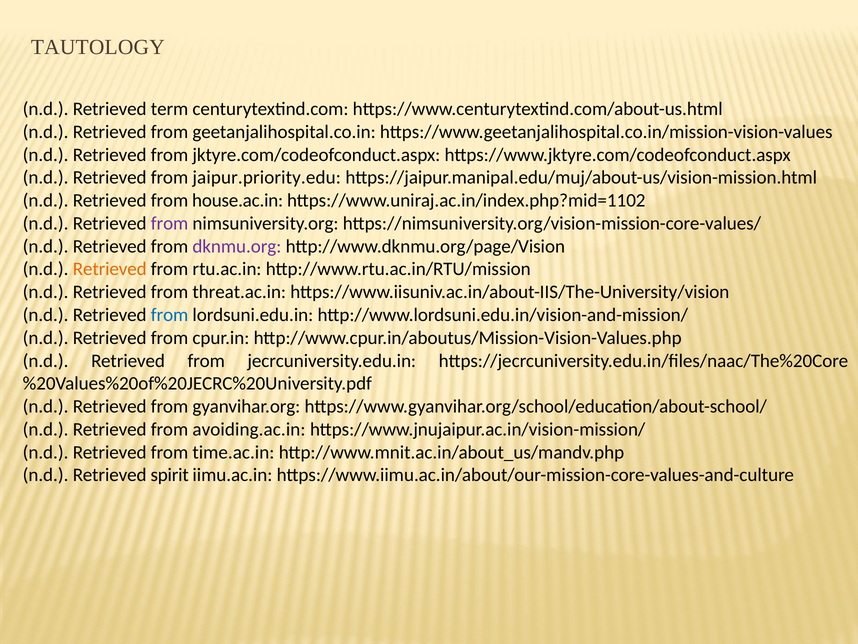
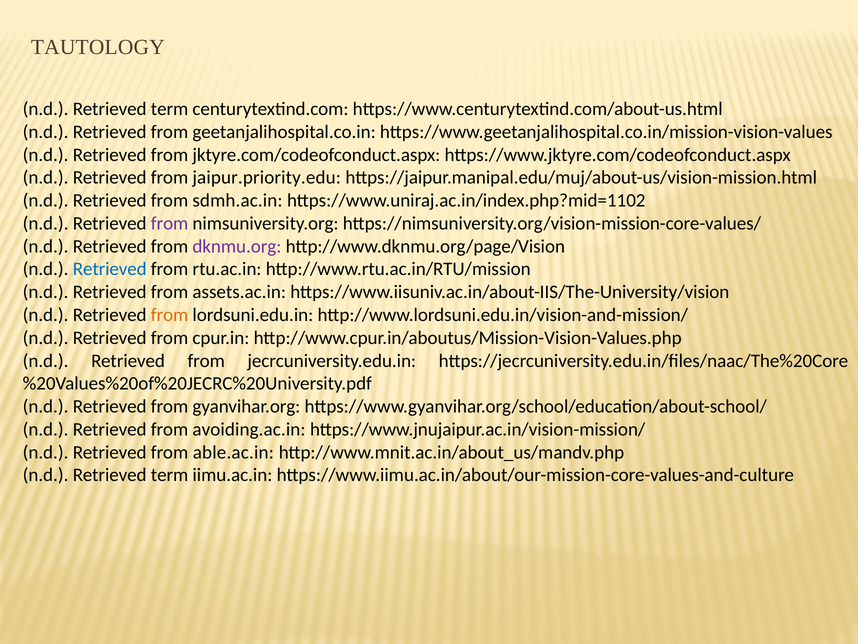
house.ac.in: house.ac.in -> sdmh.ac.in
Retrieved at (110, 269) colour: orange -> blue
threat.ac.in: threat.ac.in -> assets.ac.in
from at (170, 315) colour: blue -> orange
time.ac.in: time.ac.in -> able.ac.in
spirit at (170, 475): spirit -> term
